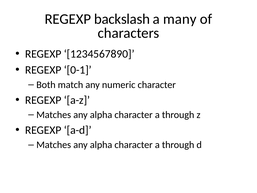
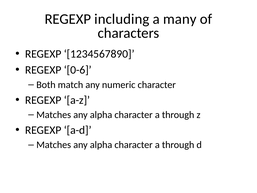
backslash: backslash -> including
0-1: 0-1 -> 0-6
